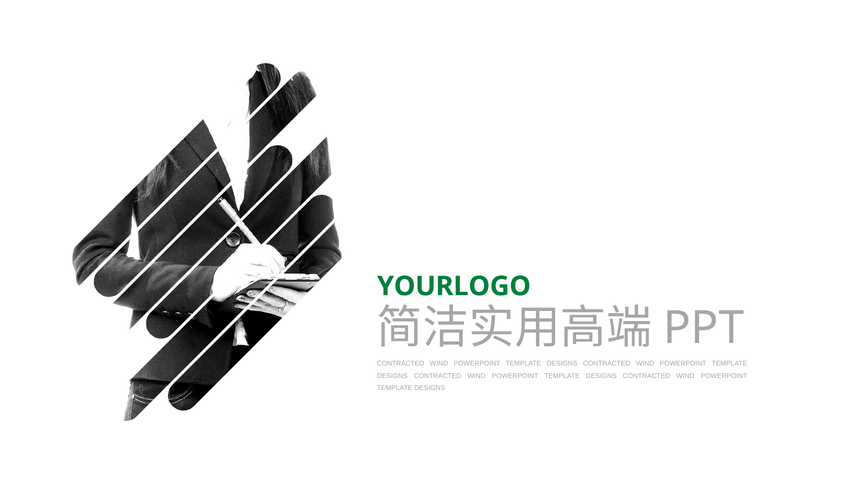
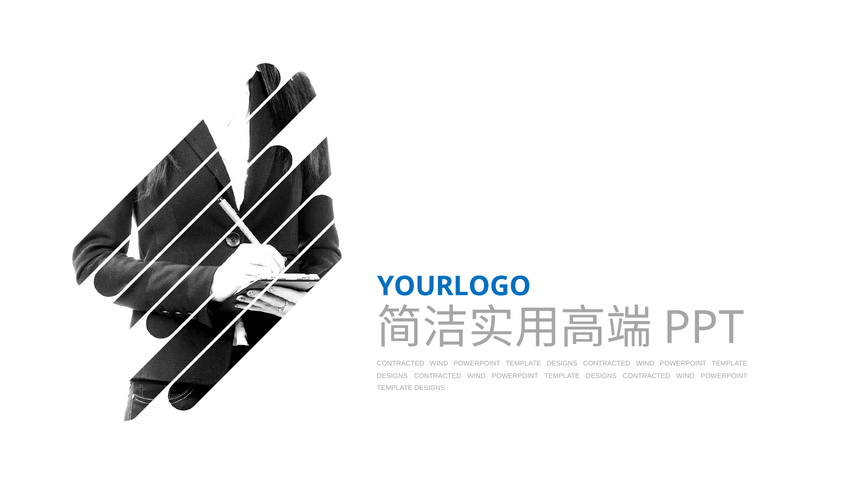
YOURLOGO colour: green -> blue
